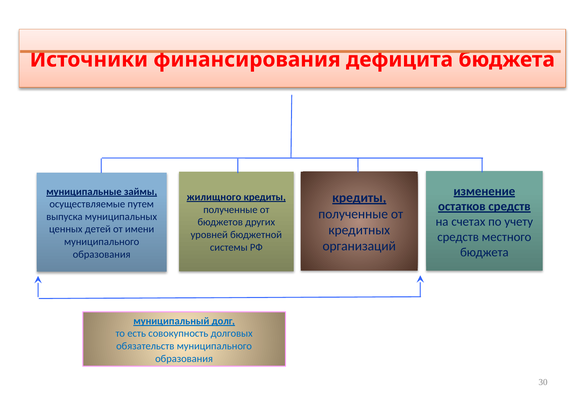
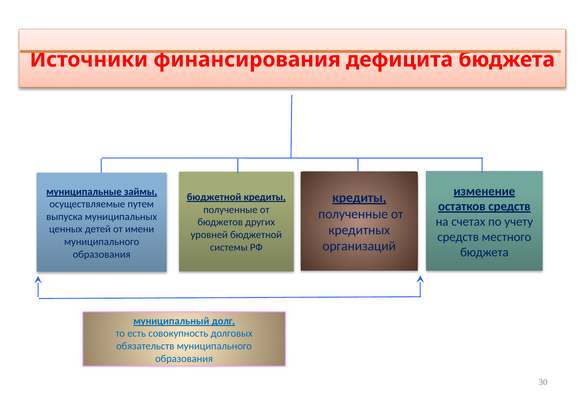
жилищного at (214, 197): жилищного -> бюджетной
